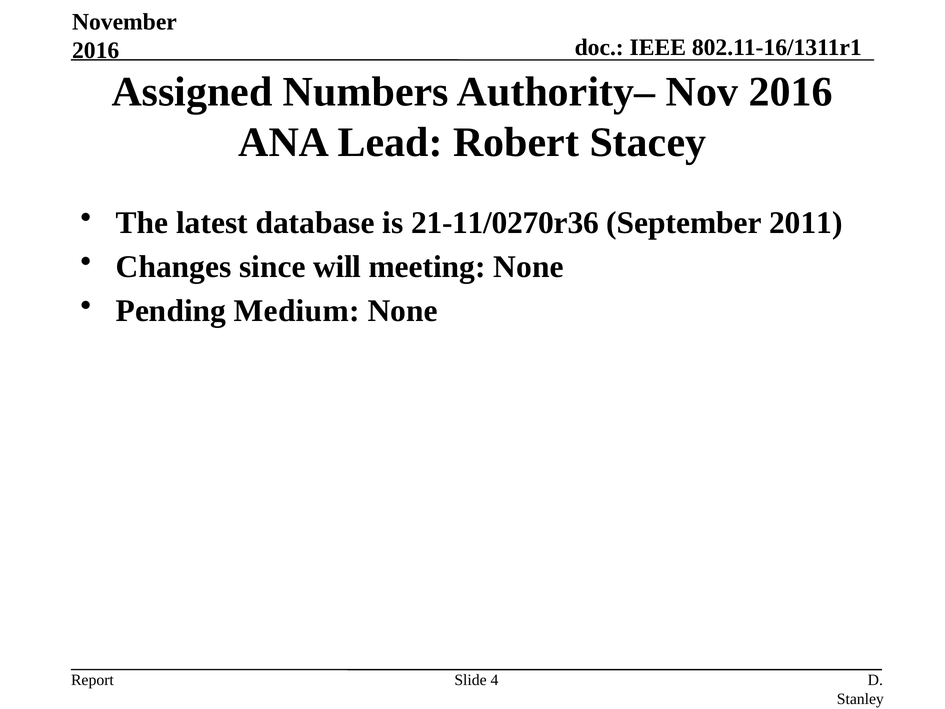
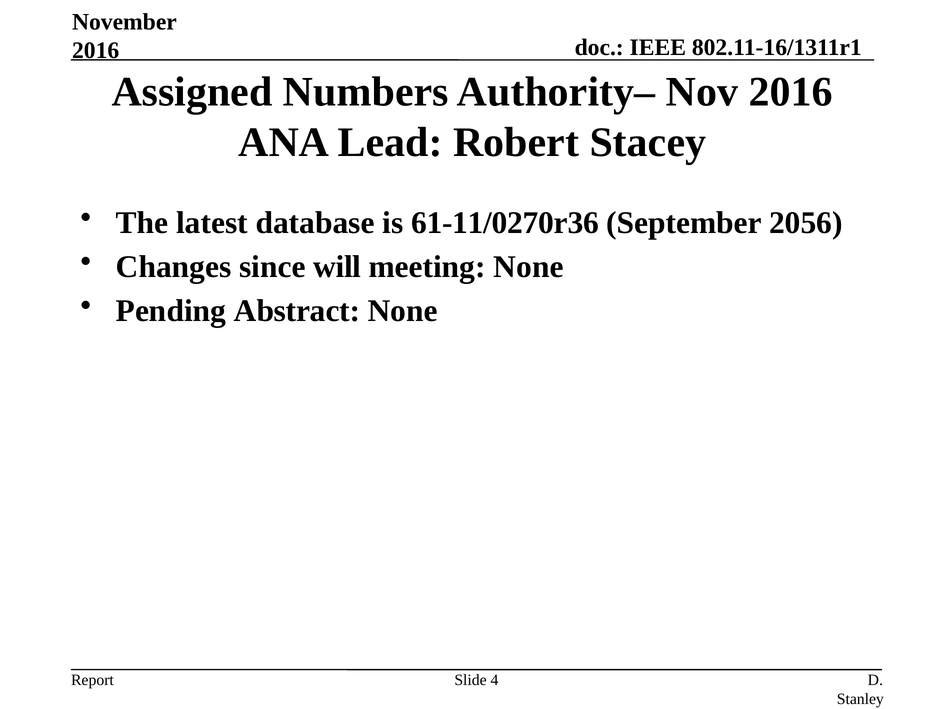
21-11/0270r36: 21-11/0270r36 -> 61-11/0270r36
2011: 2011 -> 2056
Medium: Medium -> Abstract
